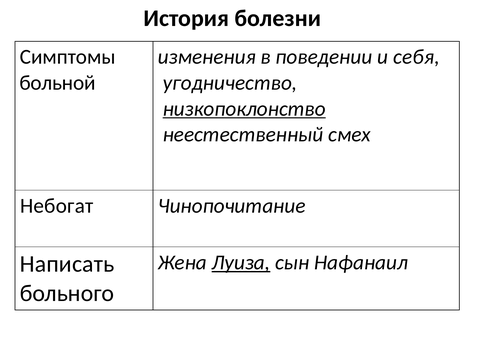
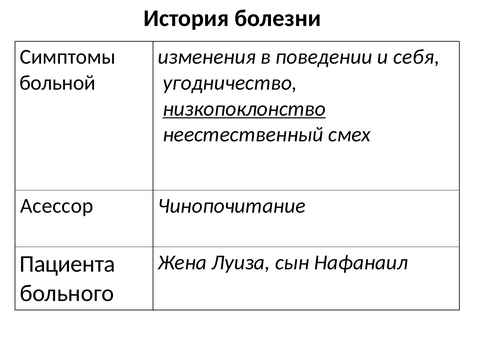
Небогат: Небогат -> Асессор
Луиза underline: present -> none
Написать: Написать -> Пациента
